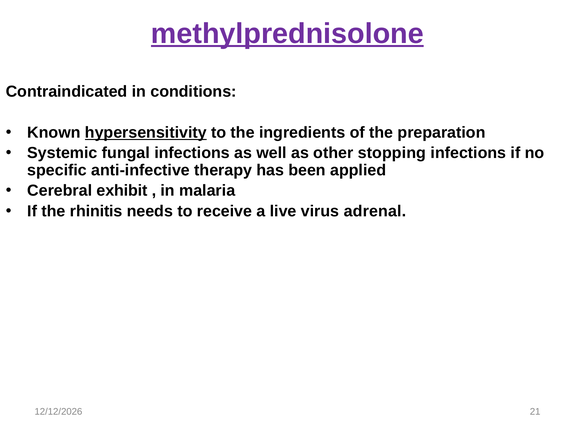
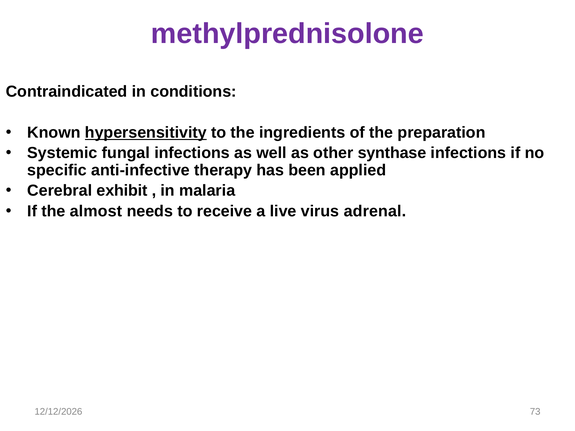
methylprednisolone underline: present -> none
stopping: stopping -> synthase
rhinitis: rhinitis -> almost
21: 21 -> 73
